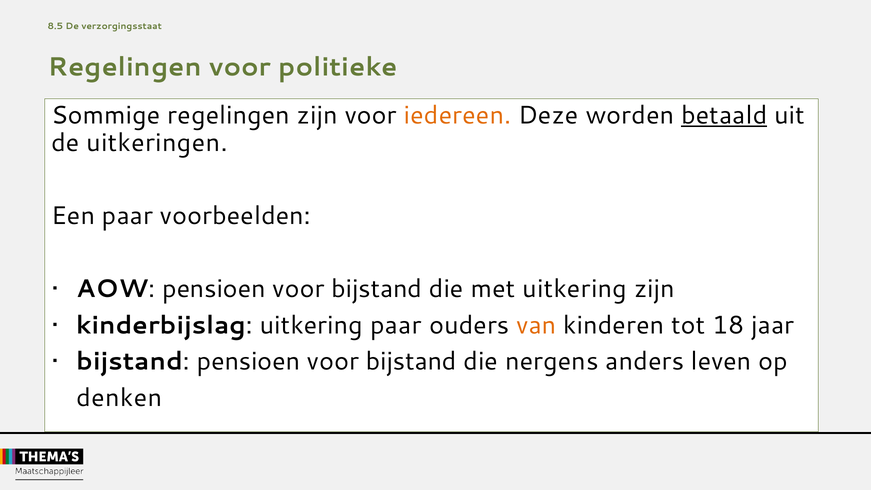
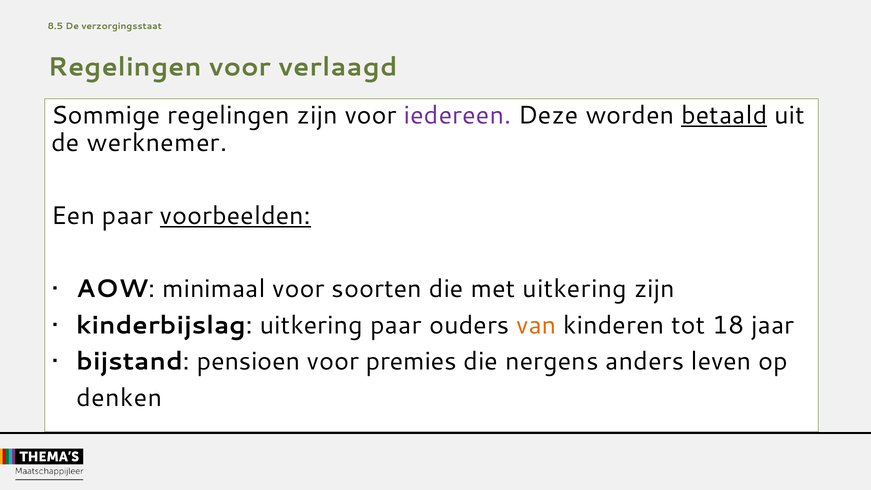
politieke: politieke -> verlaagd
iedereen colour: orange -> purple
uitkeringen: uitkeringen -> werknemer
voorbeelden underline: none -> present
AOW pensioen: pensioen -> minimaal
bijstand at (377, 289): bijstand -> soorten
bijstand at (411, 362): bijstand -> premies
